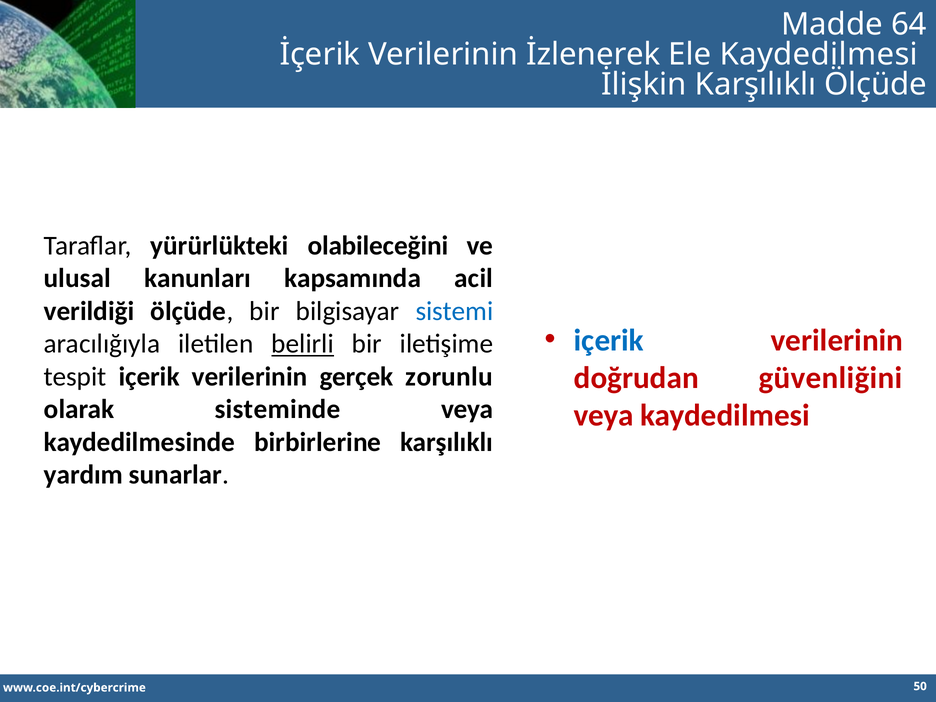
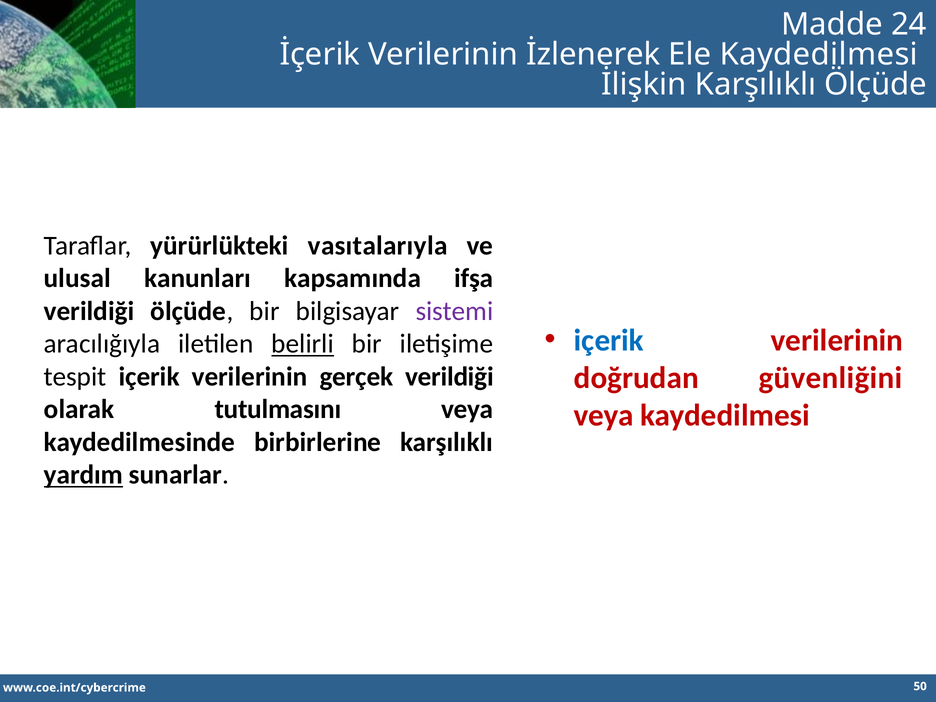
64: 64 -> 24
olabileceğini: olabileceğini -> vasıtalarıyla
acil: acil -> ifşa
sistemi colour: blue -> purple
gerçek zorunlu: zorunlu -> verildiği
sisteminde: sisteminde -> tutulmasını
yardım underline: none -> present
